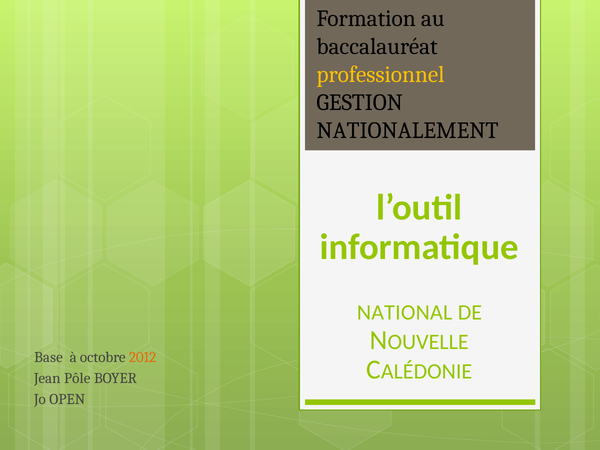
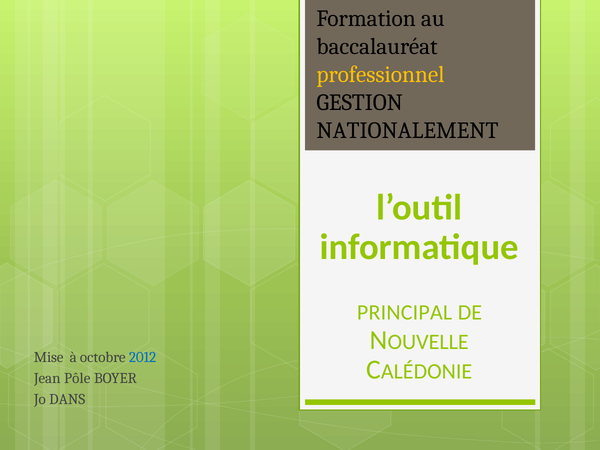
NATIONAL: NATIONAL -> PRINCIPAL
Base: Base -> Mise
2012 colour: orange -> blue
OPEN: OPEN -> DANS
